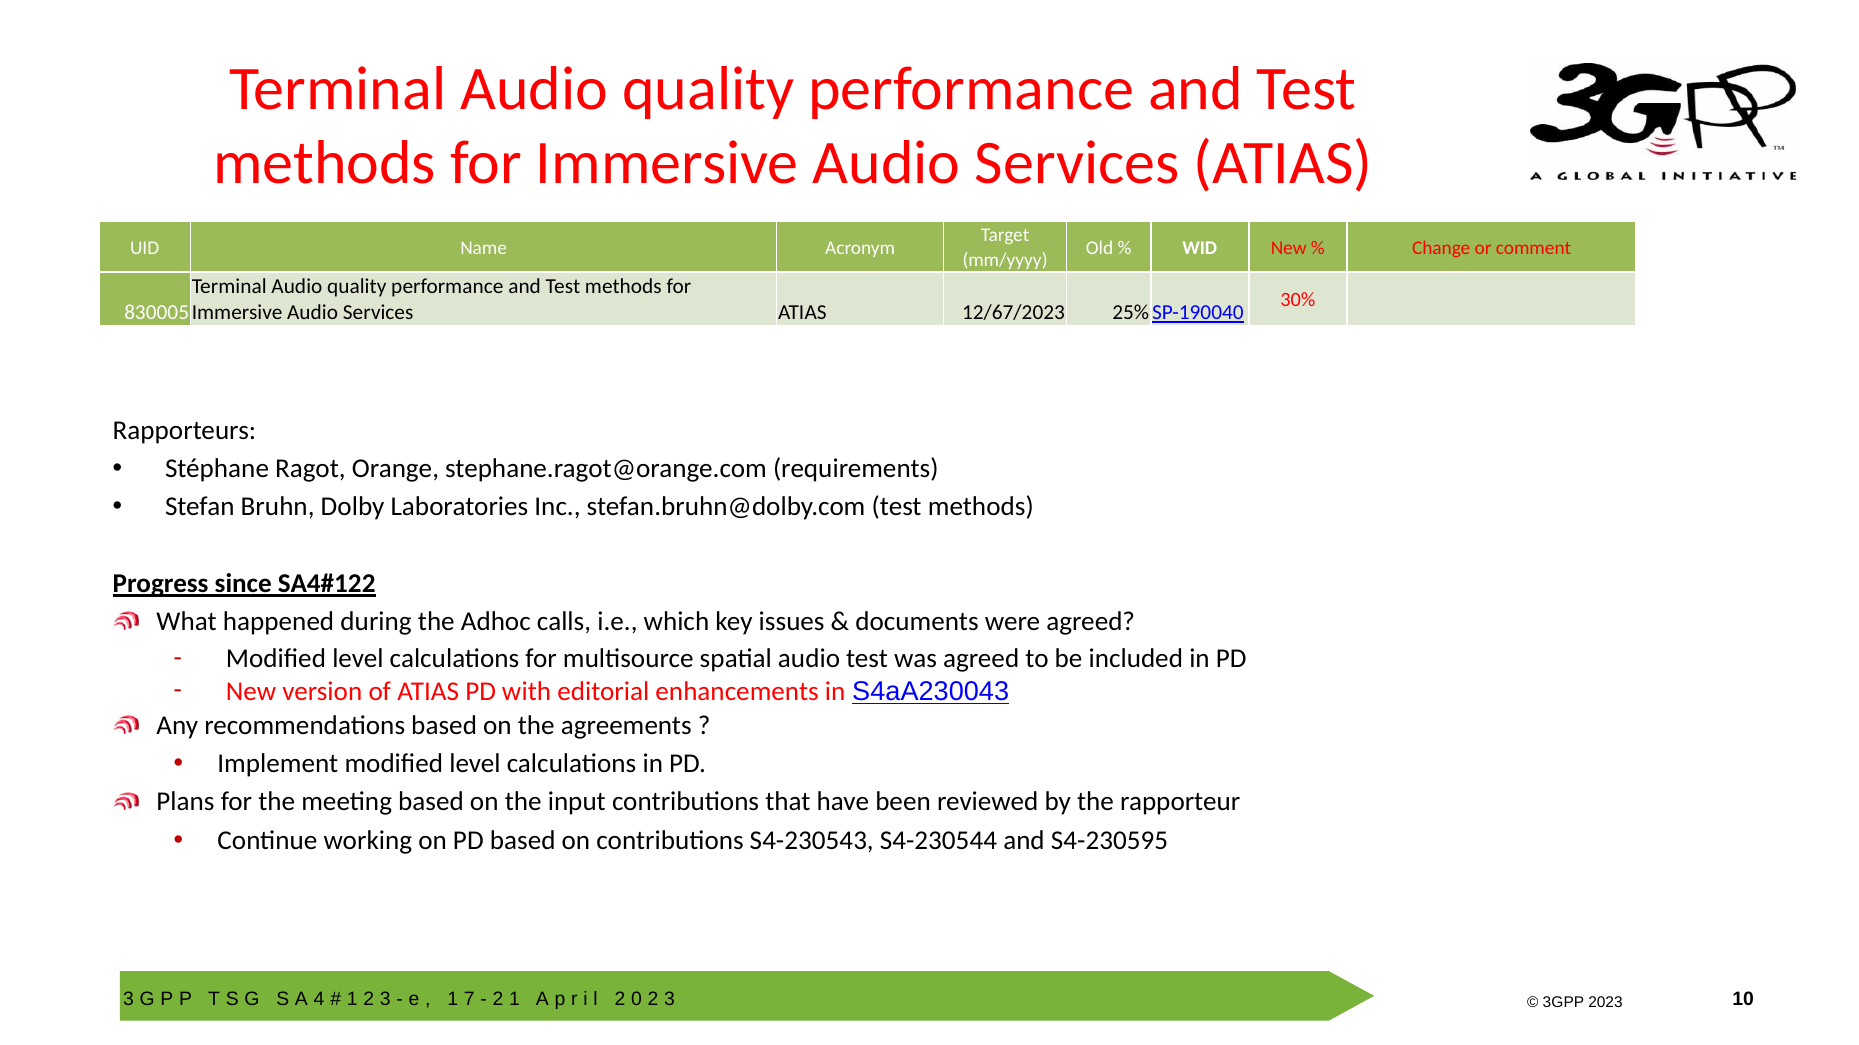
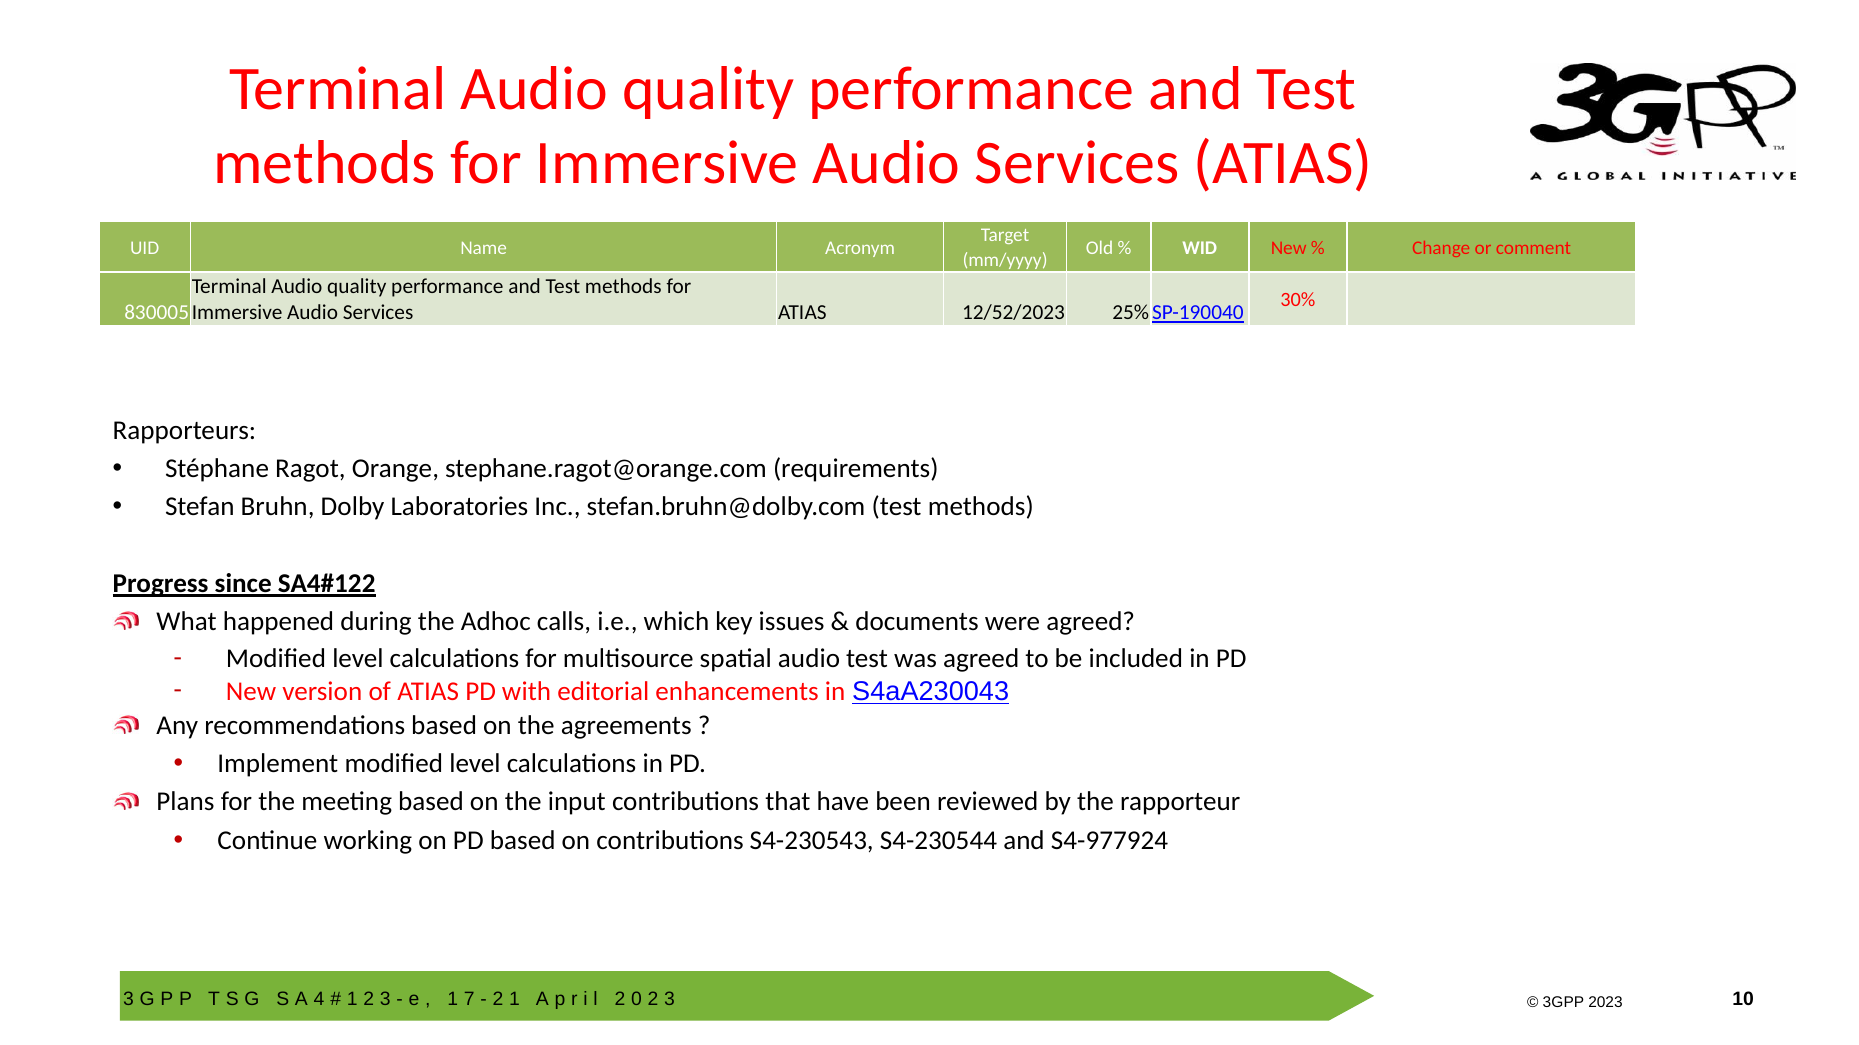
12/67/2023: 12/67/2023 -> 12/52/2023
S4-230595: S4-230595 -> S4-977924
